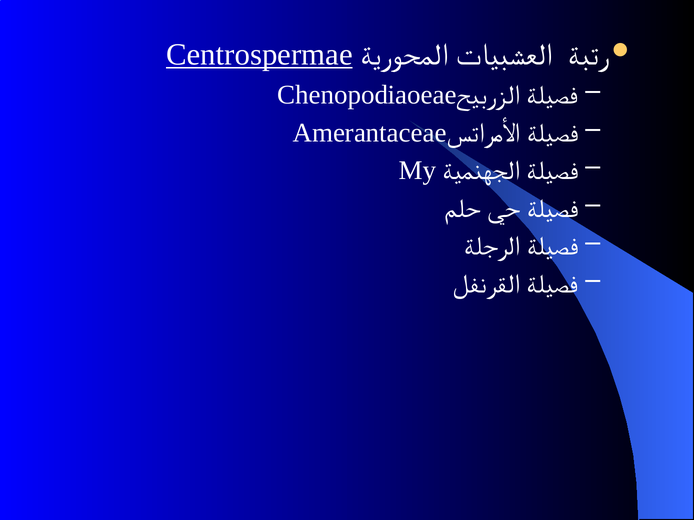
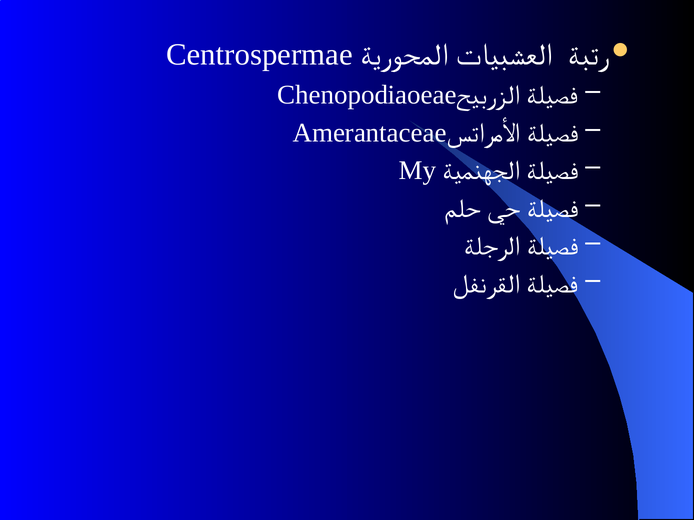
Centrospermae underline: present -> none
